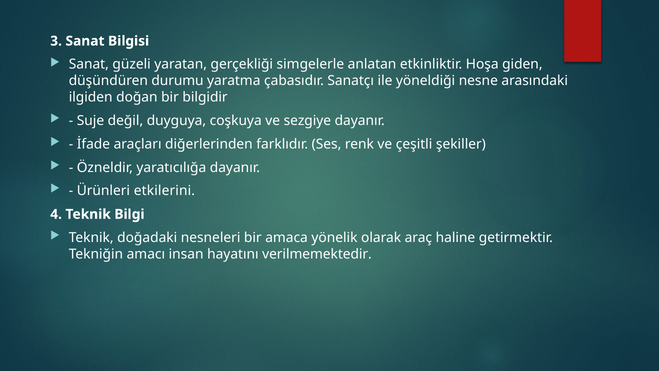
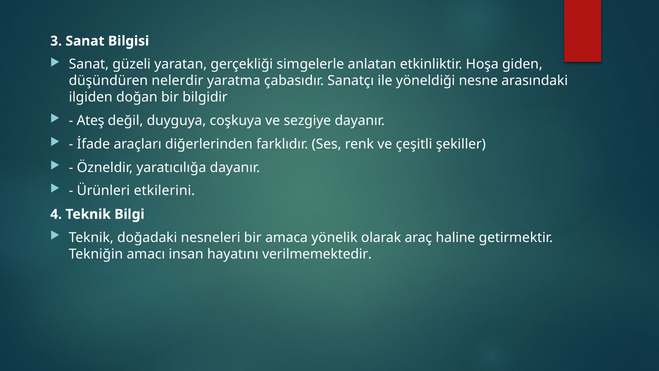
durumu: durumu -> nelerdir
Suje: Suje -> Ateş
